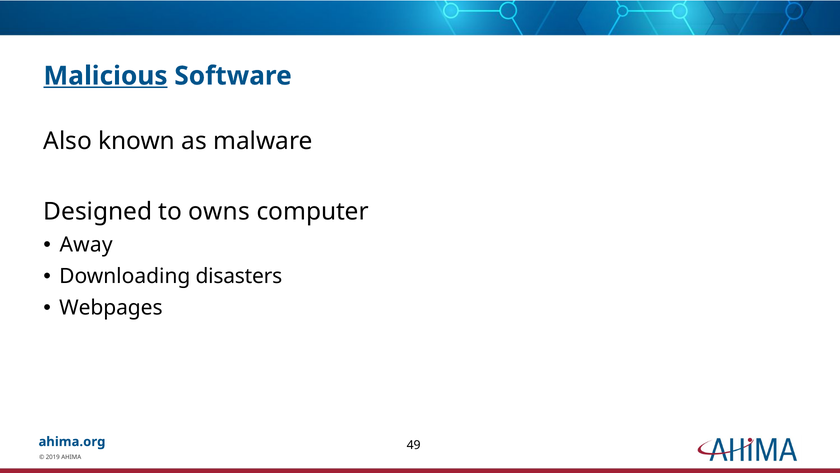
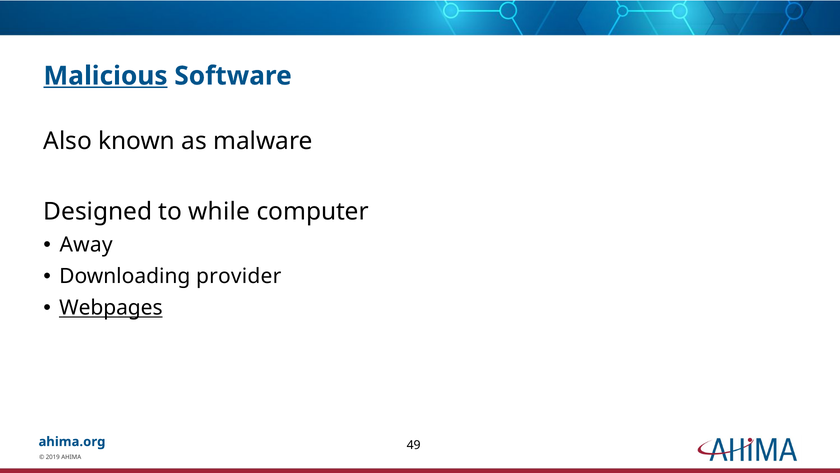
owns: owns -> while
disasters: disasters -> provider
Webpages underline: none -> present
